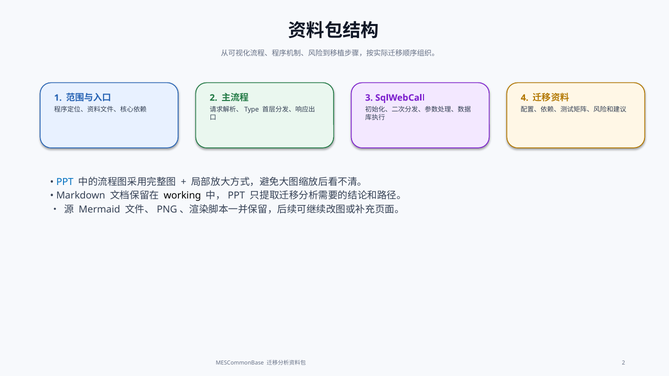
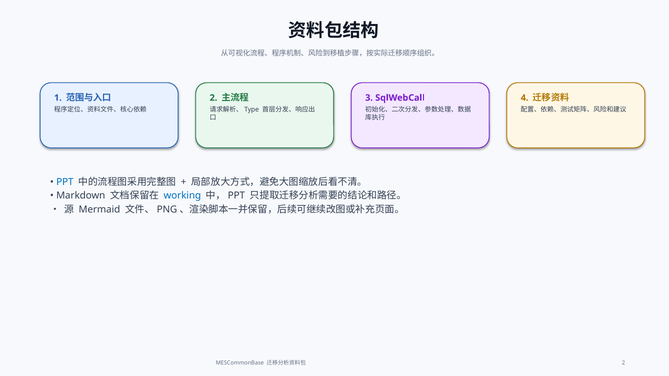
working colour: black -> blue
